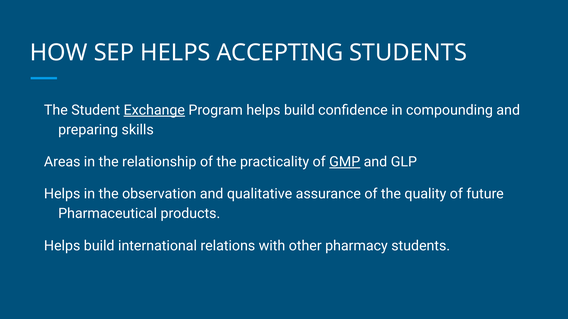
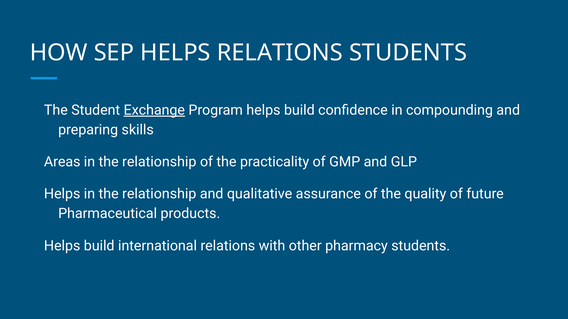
HELPS ACCEPTING: ACCEPTING -> RELATIONS
GMP underline: present -> none
Helps in the observation: observation -> relationship
